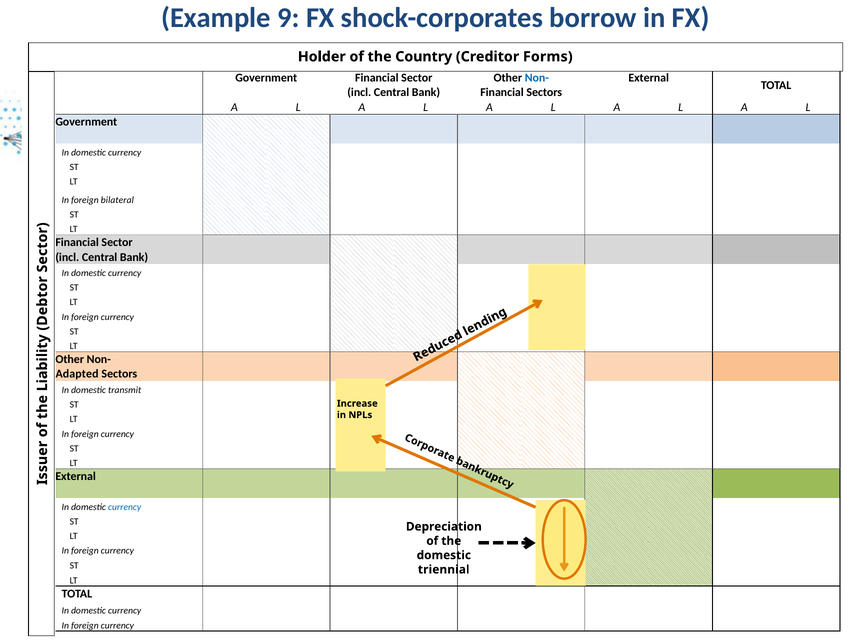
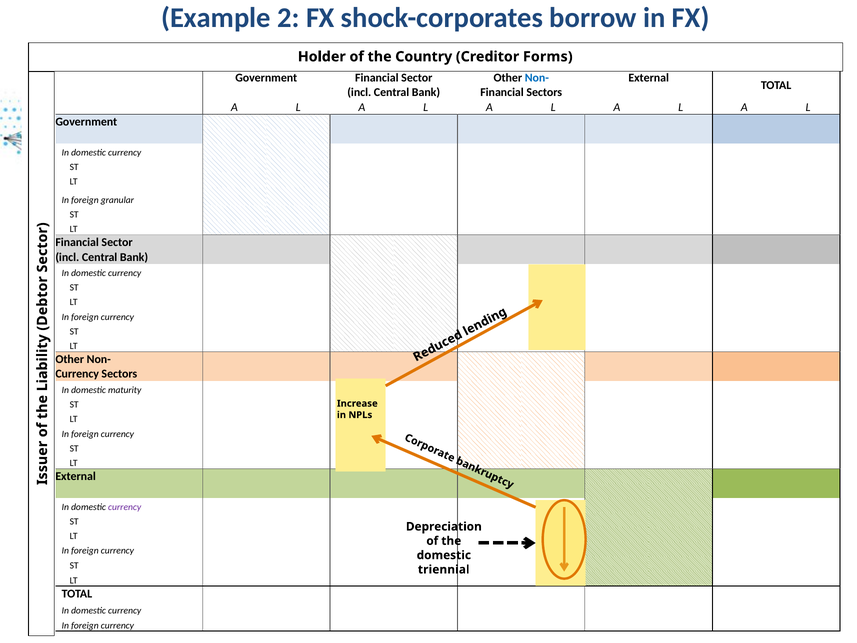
9: 9 -> 2
bilateral: bilateral -> granular
Adapted at (77, 374): Adapted -> Currency
transmit: transmit -> maturity
currency at (125, 507) colour: blue -> purple
